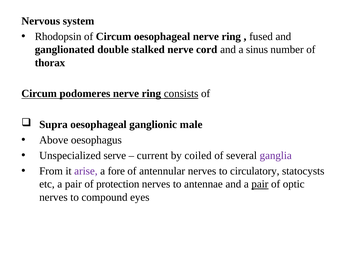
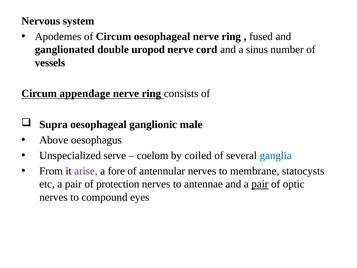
Rhodopsin: Rhodopsin -> Apodemes
stalked: stalked -> uropod
thorax: thorax -> vessels
podomeres: podomeres -> appendage
consists underline: present -> none
current: current -> coelom
ganglia colour: purple -> blue
circulatory: circulatory -> membrane
